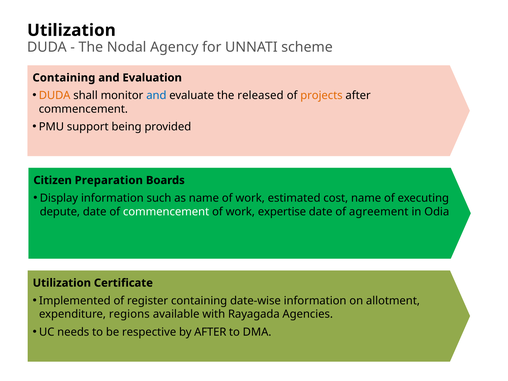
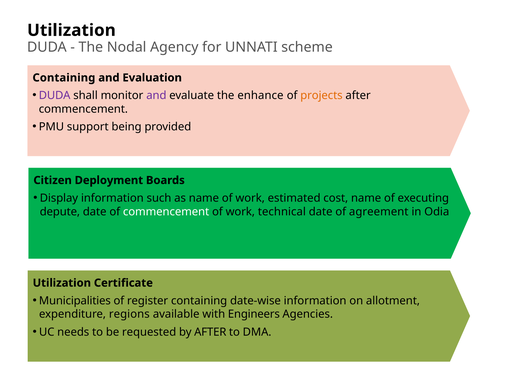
DUDA at (55, 96) colour: orange -> purple
and at (156, 96) colour: blue -> purple
released: released -> enhance
Preparation: Preparation -> Deployment
expertise: expertise -> technical
Implemented: Implemented -> Municipalities
Rayagada: Rayagada -> Engineers
respective: respective -> requested
